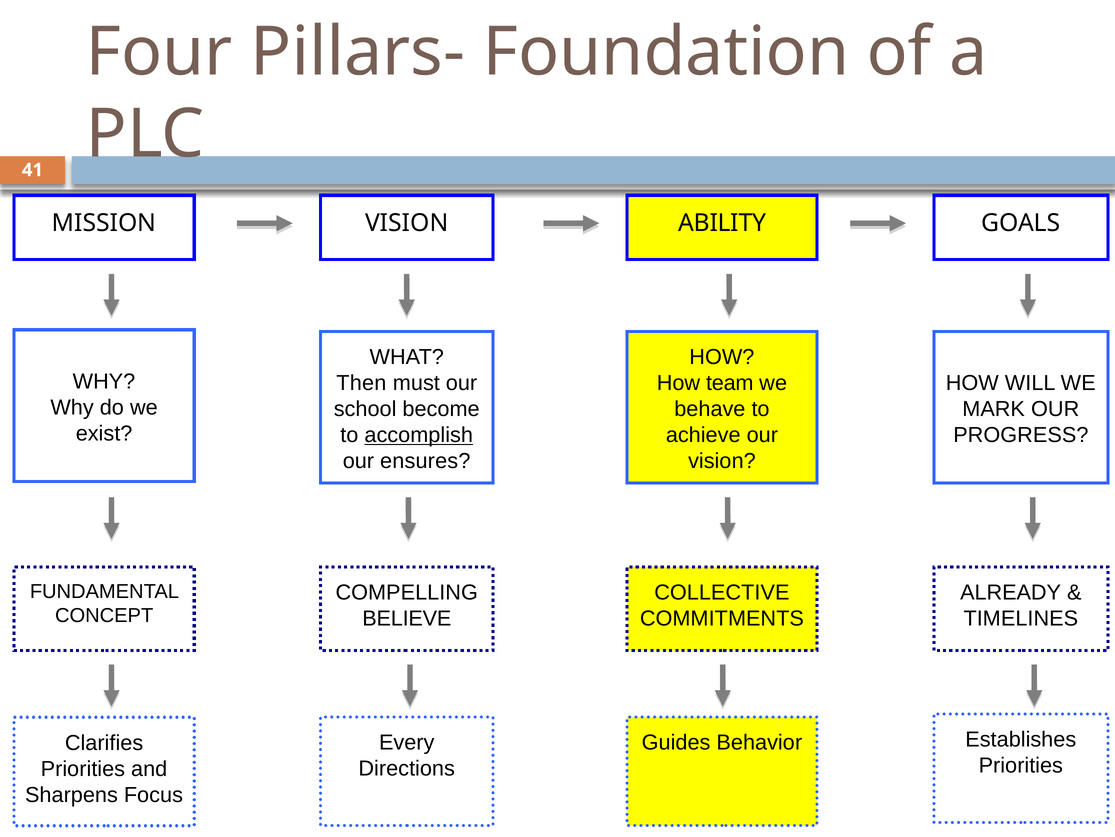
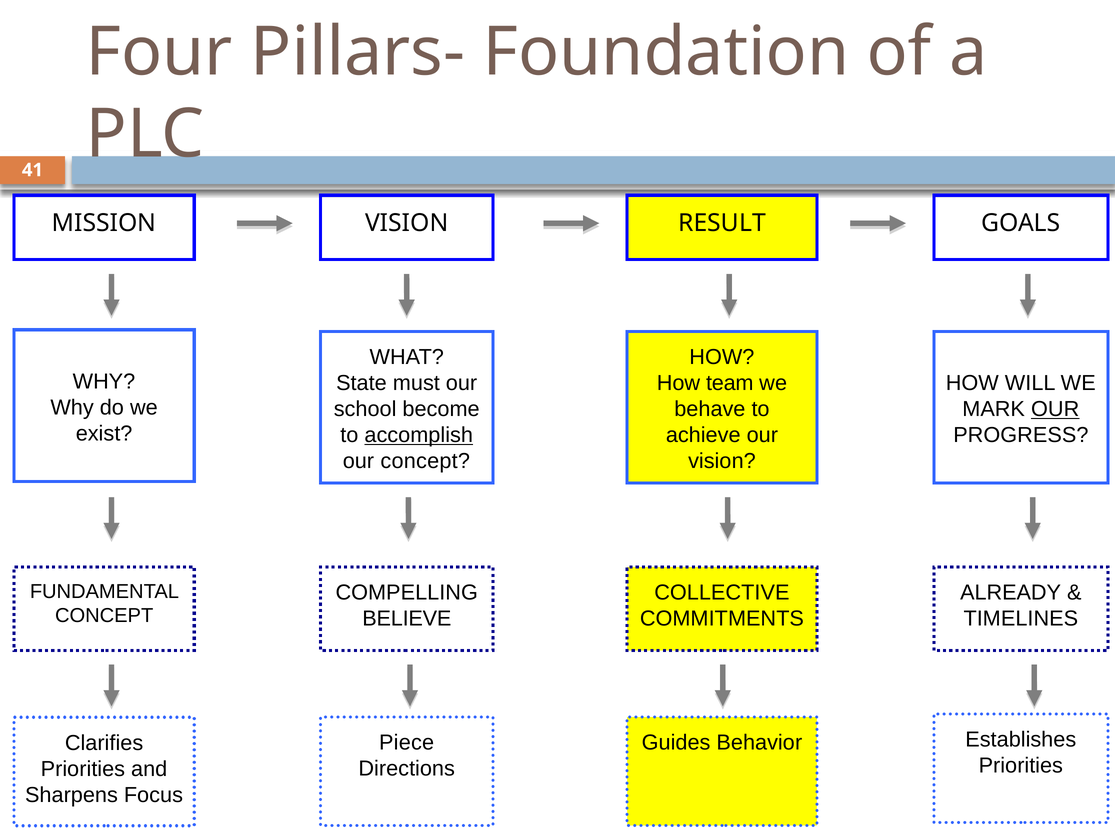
ABILITY: ABILITY -> RESULT
Then: Then -> State
OUR at (1055, 409) underline: none -> present
our ensures: ensures -> concept
Every: Every -> Piece
